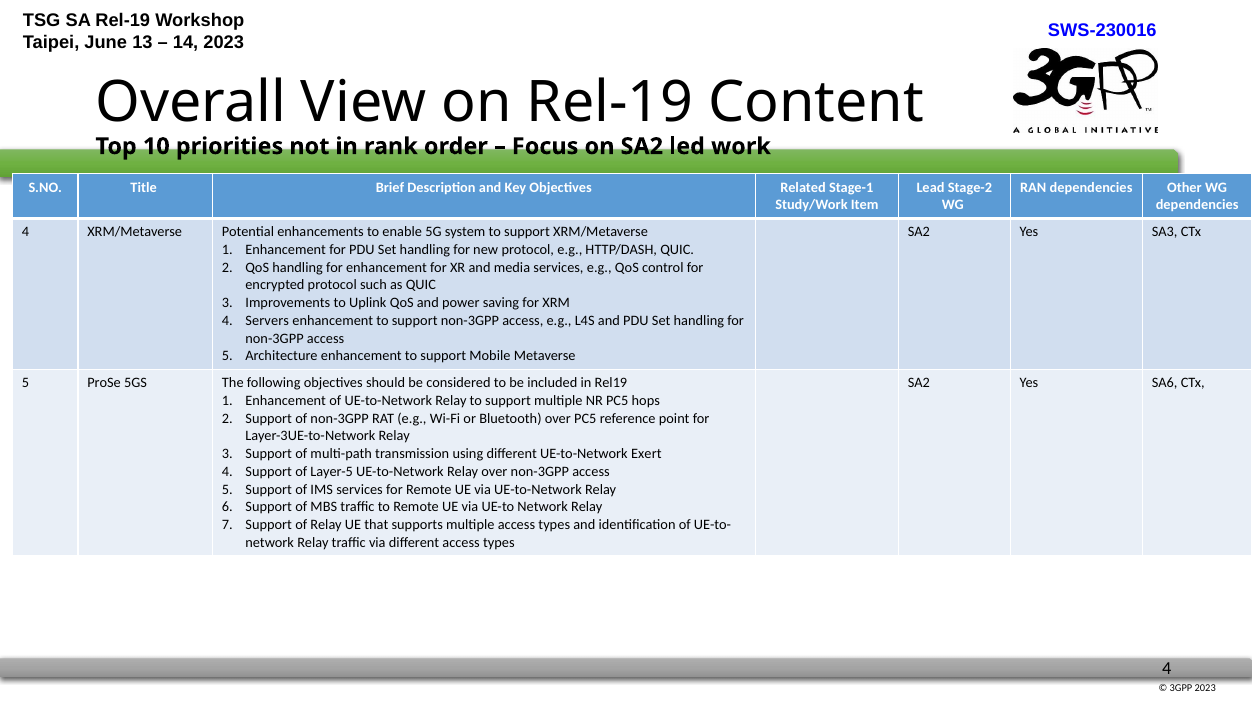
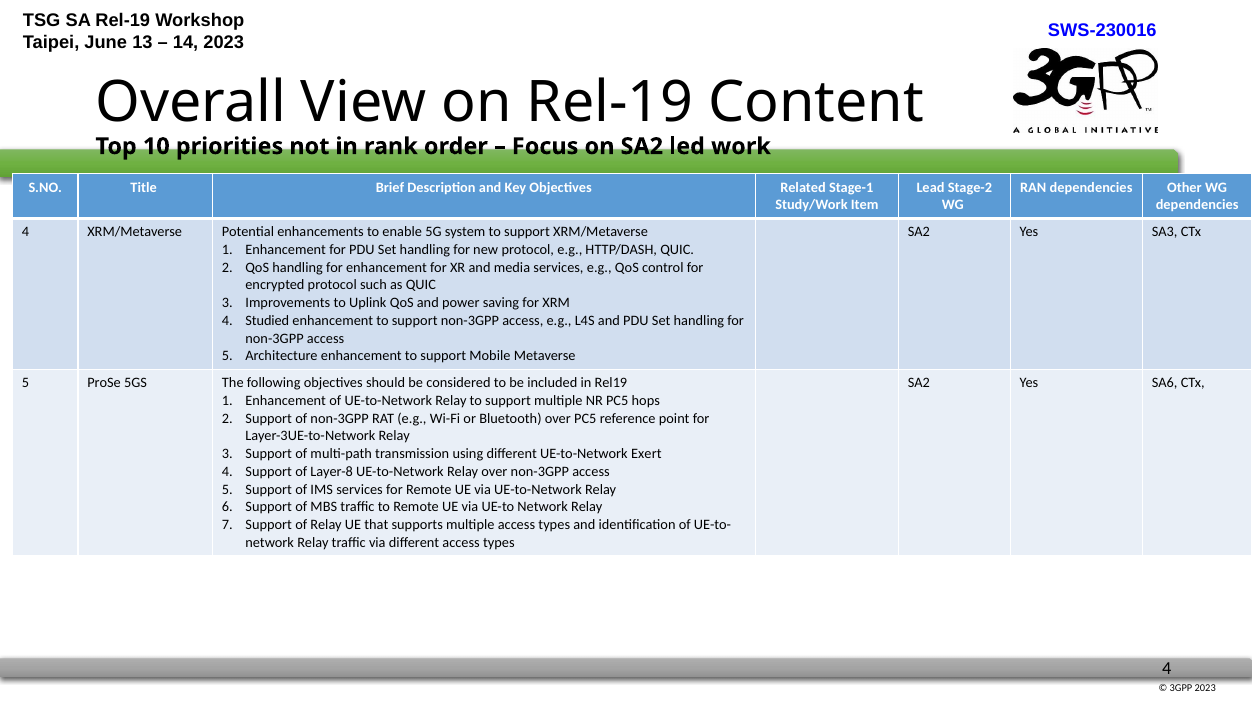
Servers: Servers -> Studied
Layer-5: Layer-5 -> Layer-8
